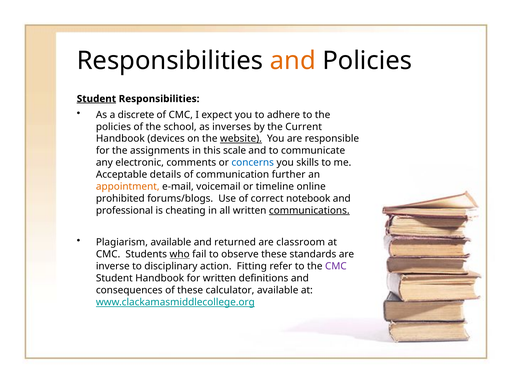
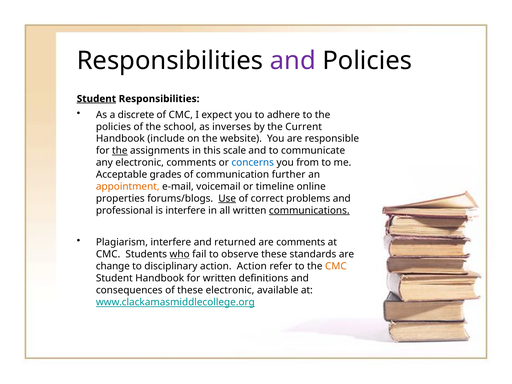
and at (293, 61) colour: orange -> purple
devices: devices -> include
website underline: present -> none
the at (120, 151) underline: none -> present
skills: skills -> from
details: details -> grades
prohibited: prohibited -> properties
Use underline: none -> present
notebook: notebook -> problems
is cheating: cheating -> interfere
Plagiarism available: available -> interfere
are classroom: classroom -> comments
inverse: inverse -> change
action Fitting: Fitting -> Action
CMC at (336, 266) colour: purple -> orange
these calculator: calculator -> electronic
